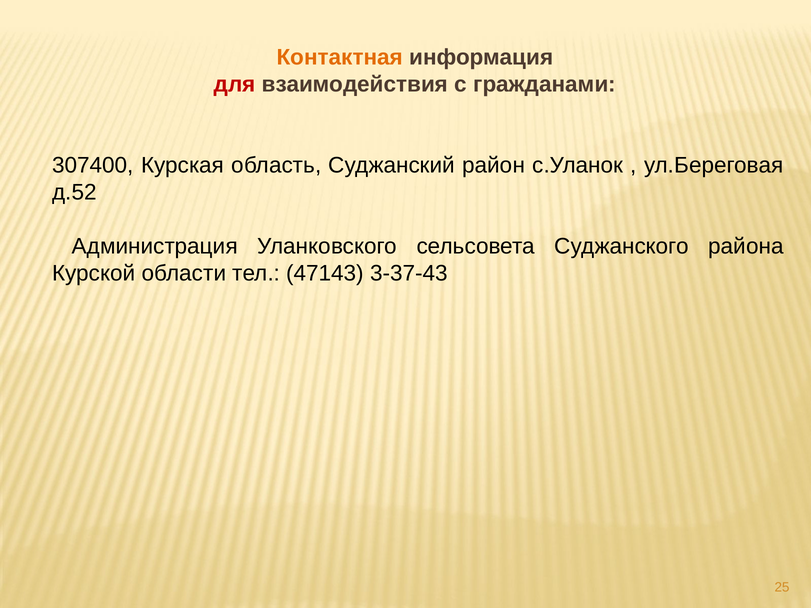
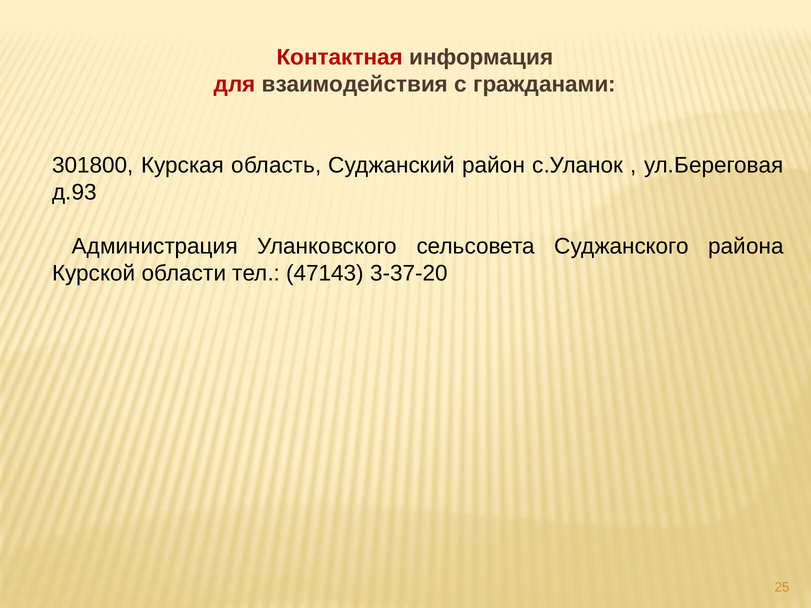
Контактная colour: orange -> red
307400: 307400 -> 301800
д.52: д.52 -> д.93
3-37-43: 3-37-43 -> 3-37-20
